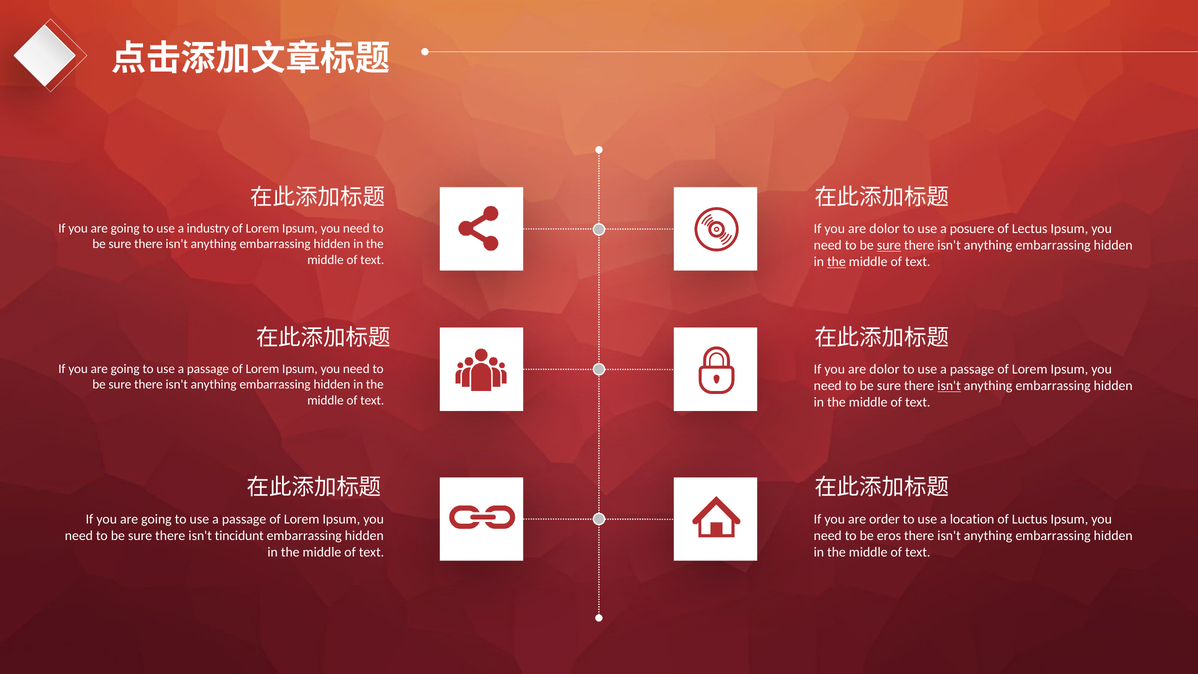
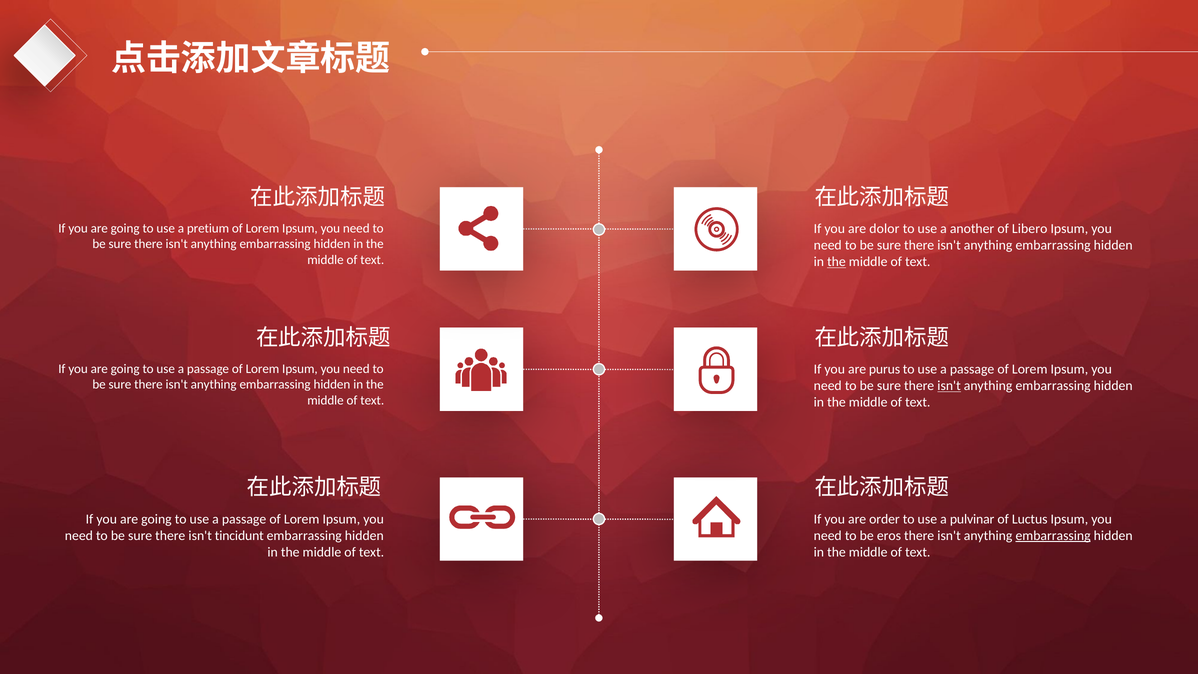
industry: industry -> pretium
posuere: posuere -> another
Lectus: Lectus -> Libero
sure at (889, 245) underline: present -> none
dolor at (884, 369): dolor -> purus
location: location -> pulvinar
embarrassing at (1053, 535) underline: none -> present
